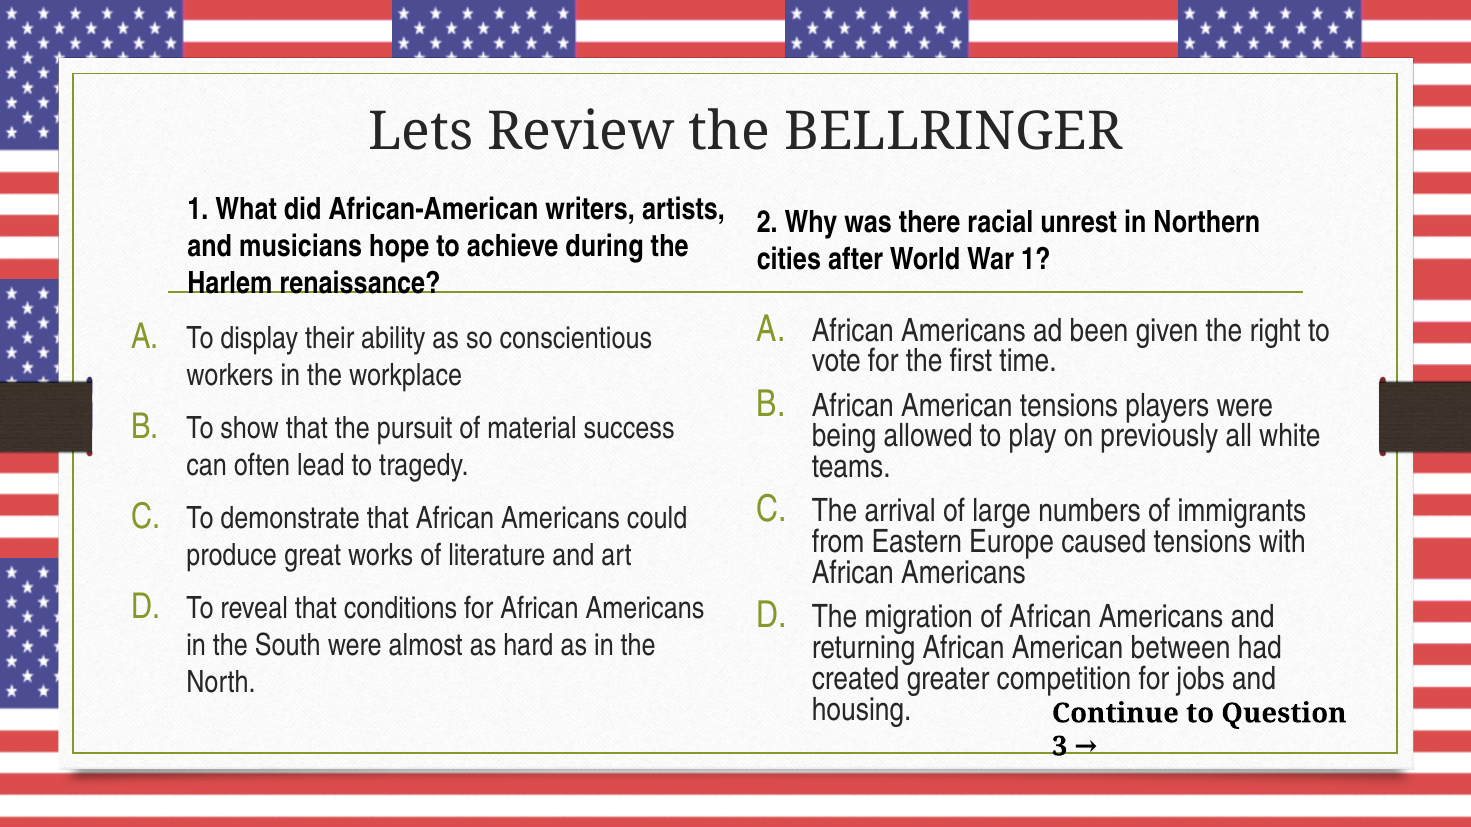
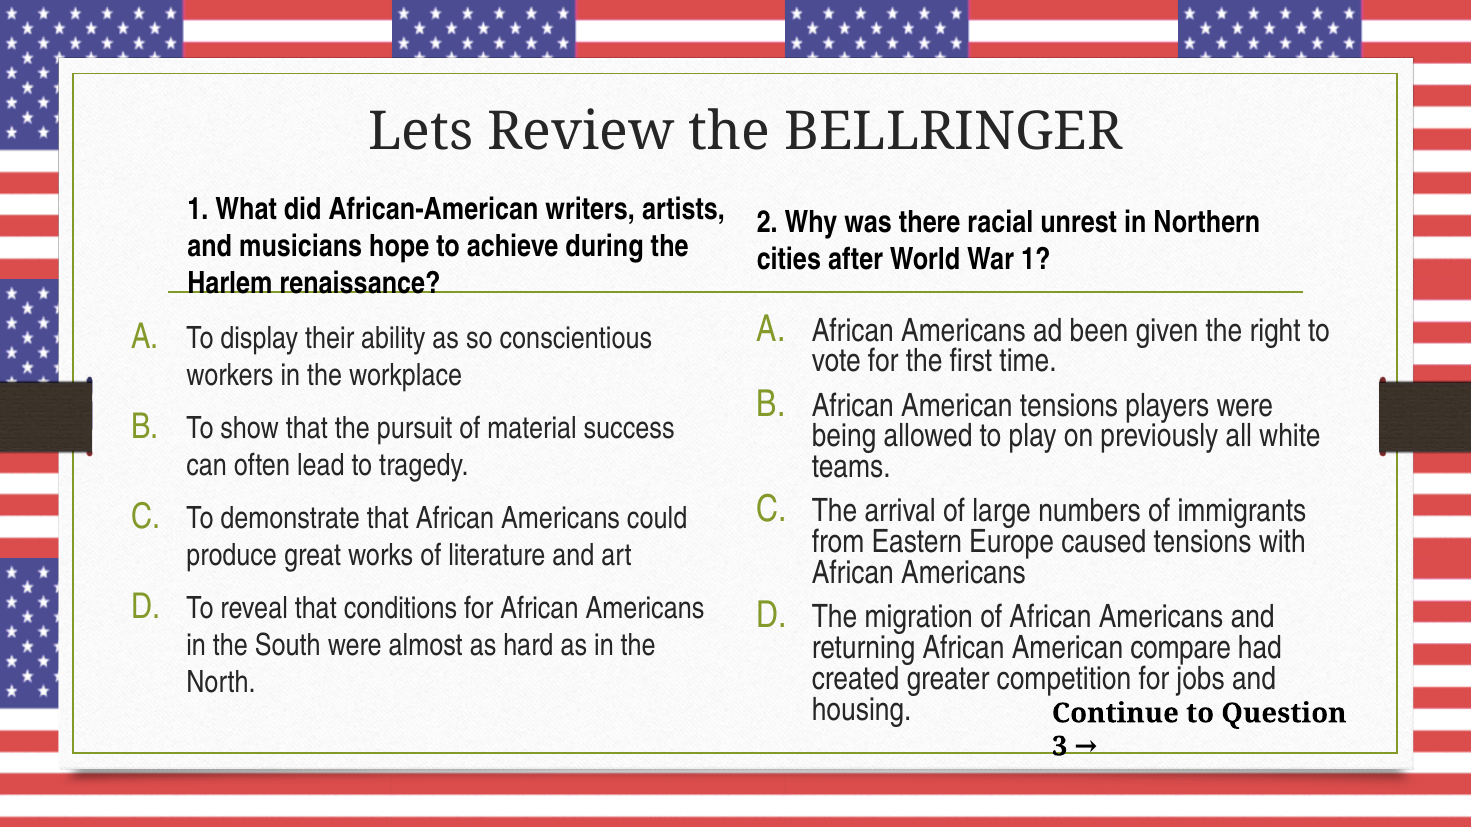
between: between -> compare
